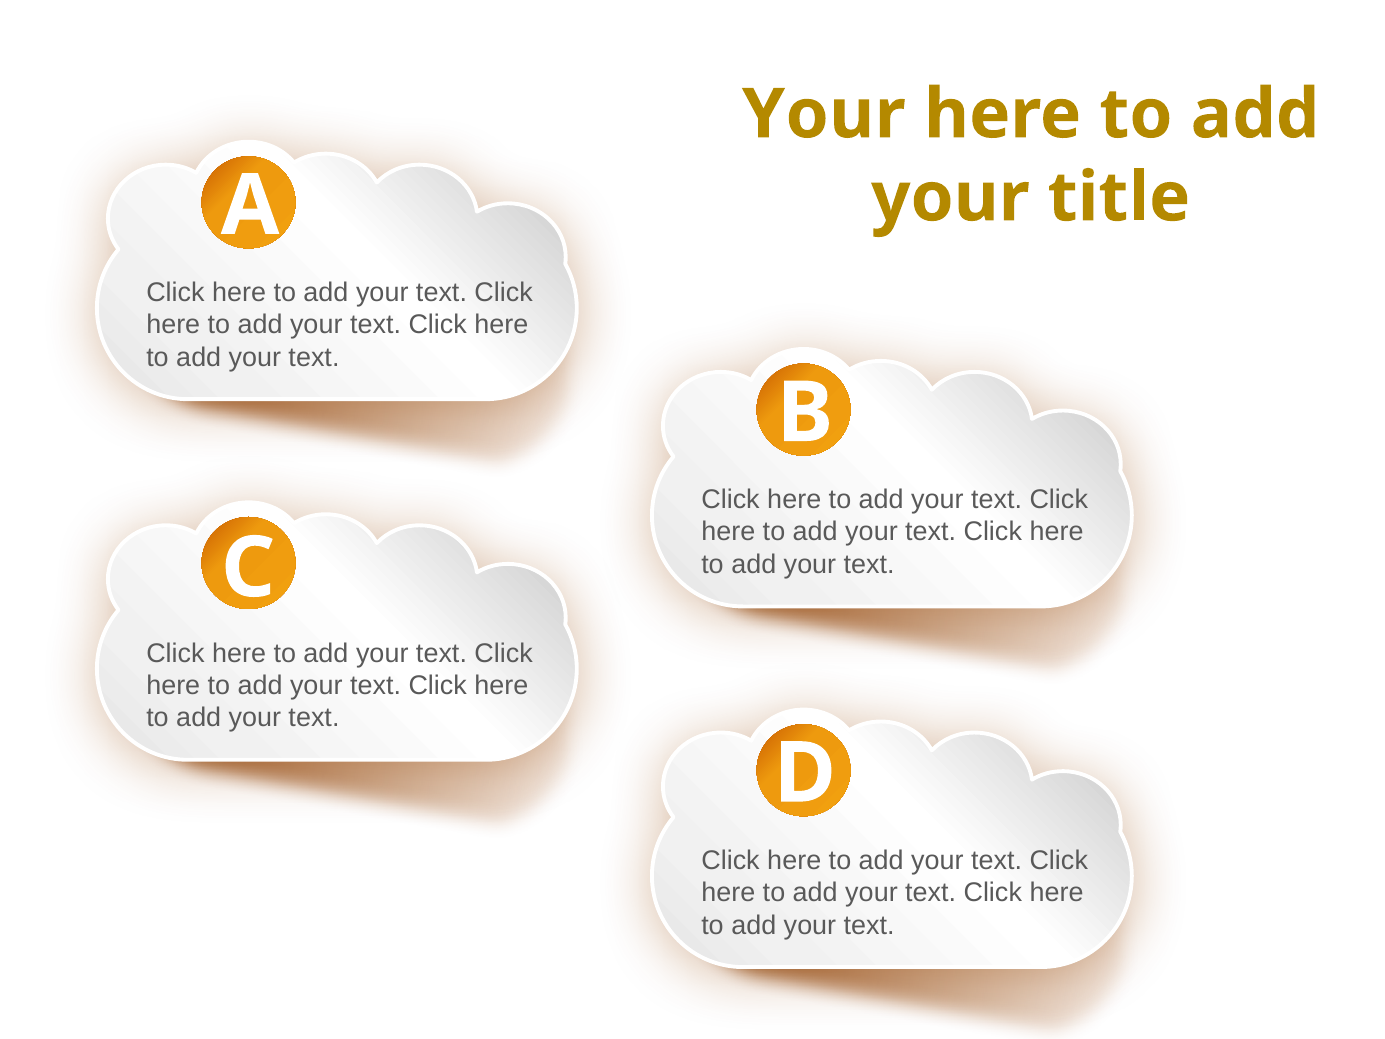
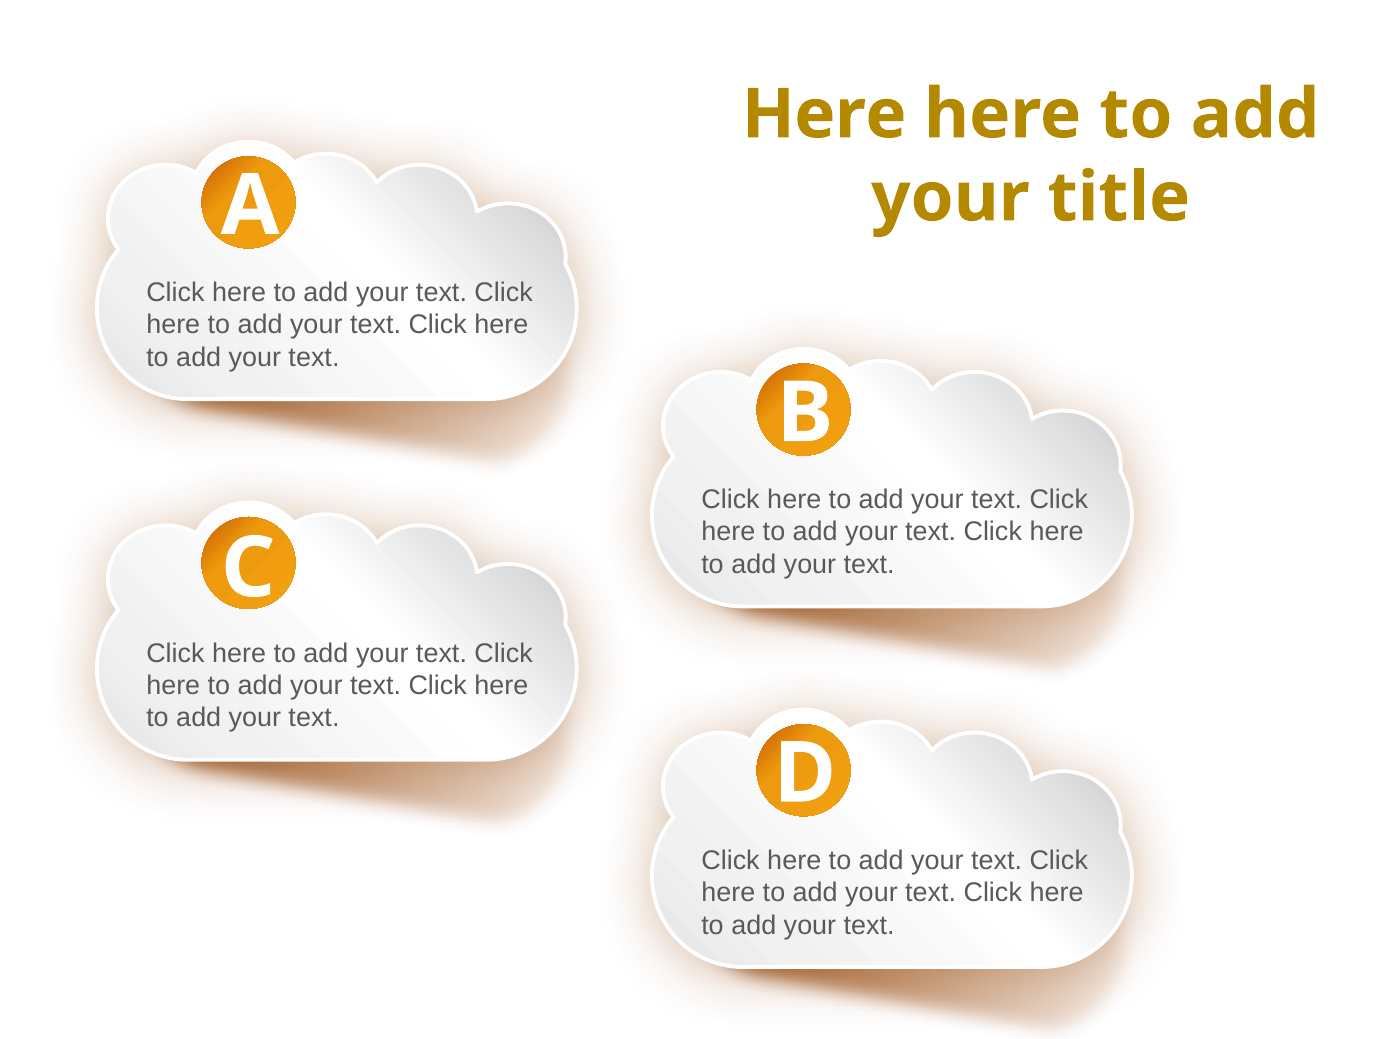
Your at (824, 114): Your -> Here
